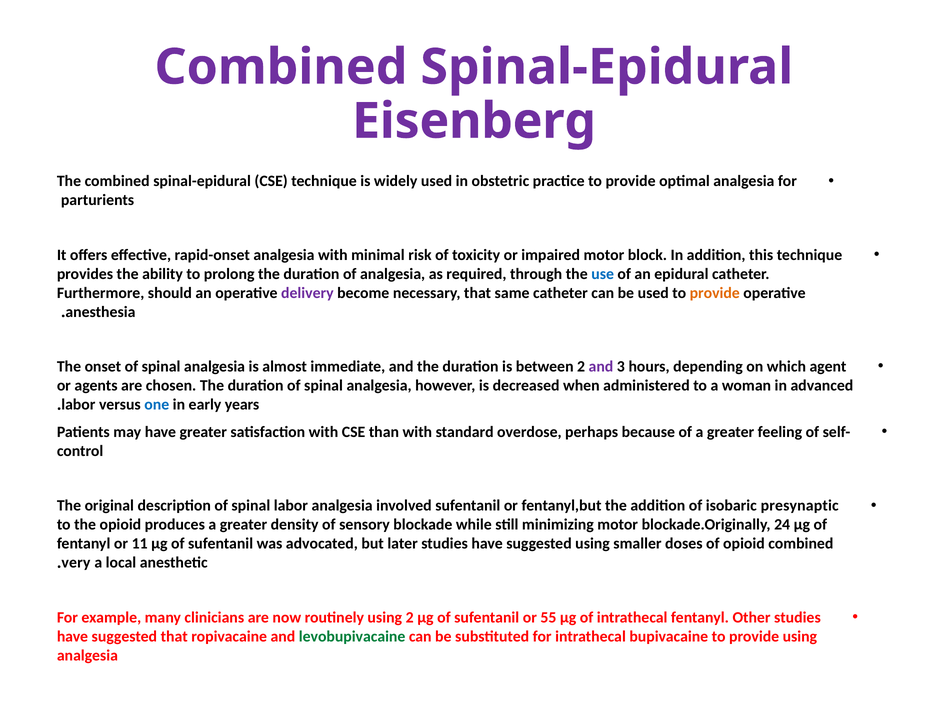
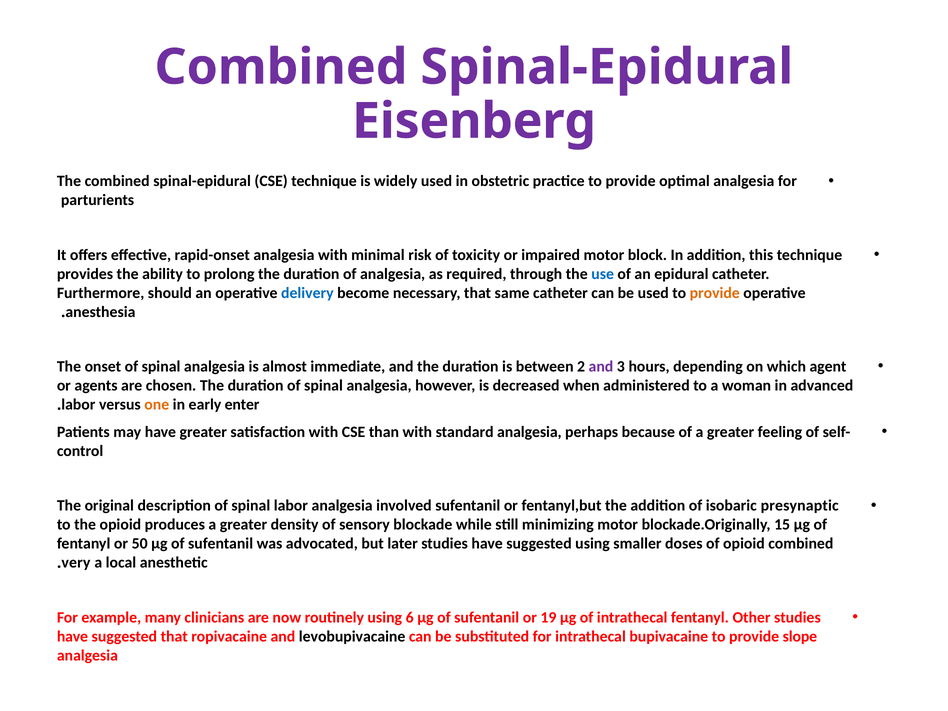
delivery colour: purple -> blue
one colour: blue -> orange
years: years -> enter
standard overdose: overdose -> analgesia
24: 24 -> 15
11: 11 -> 50
using 2: 2 -> 6
55: 55 -> 19
levobupivacaine colour: green -> black
provide using: using -> slope
